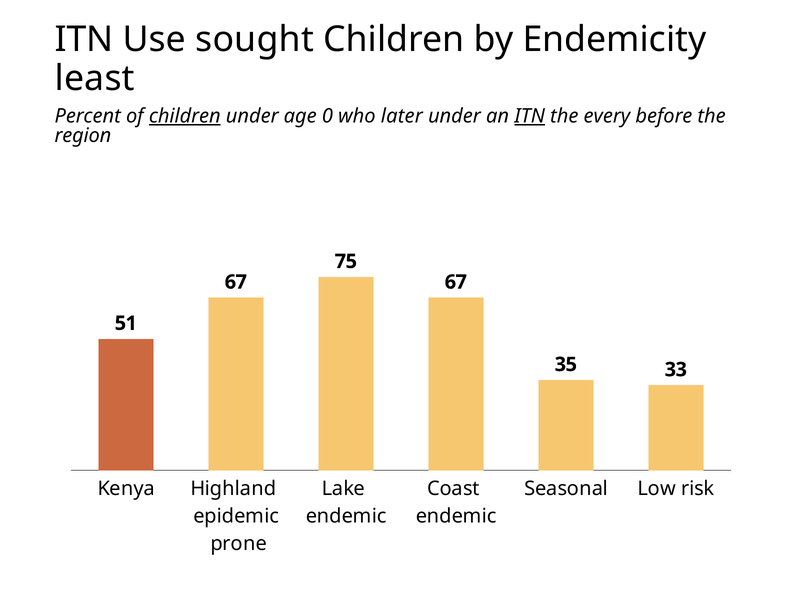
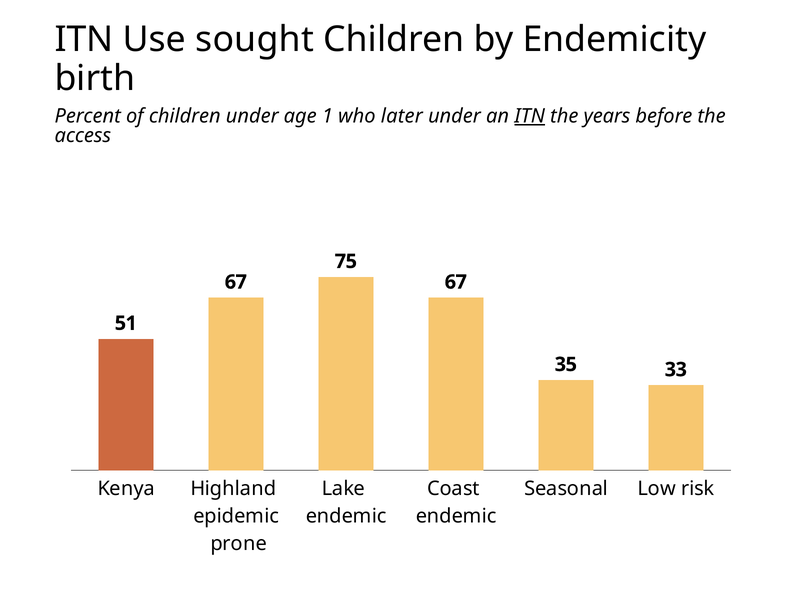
least: least -> birth
children at (185, 116) underline: present -> none
0: 0 -> 1
every: every -> years
region: region -> access
